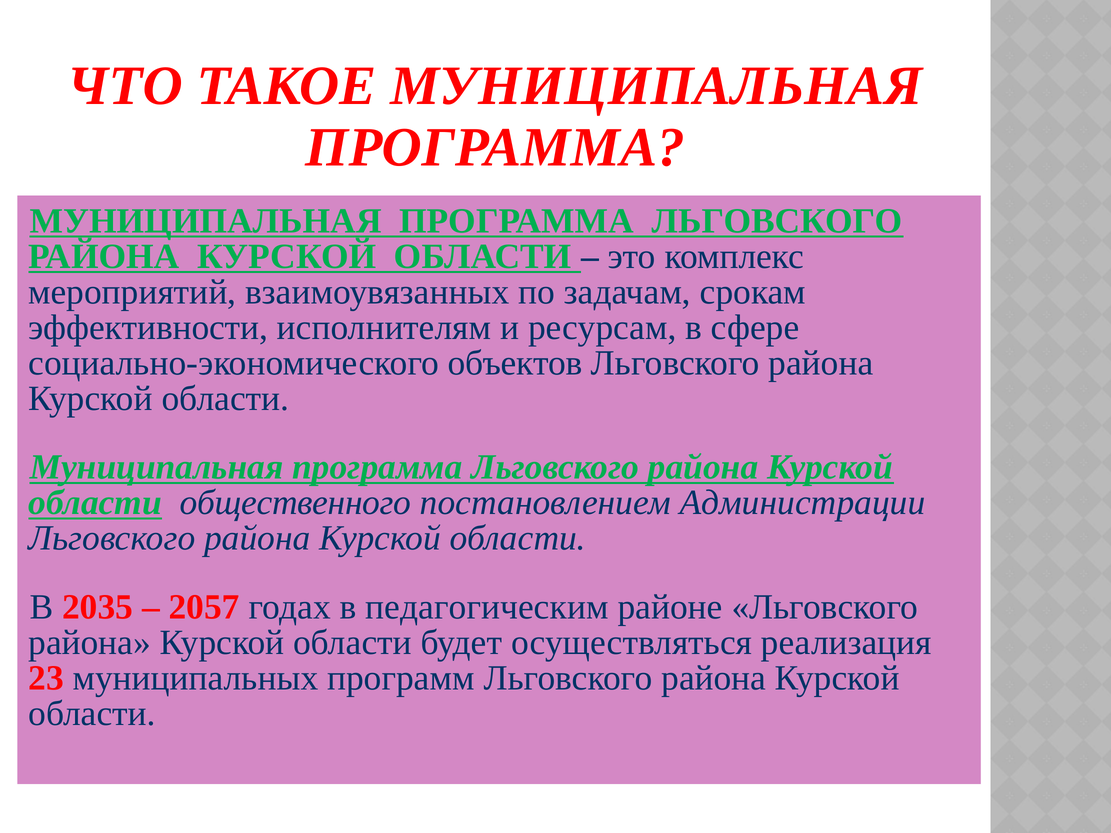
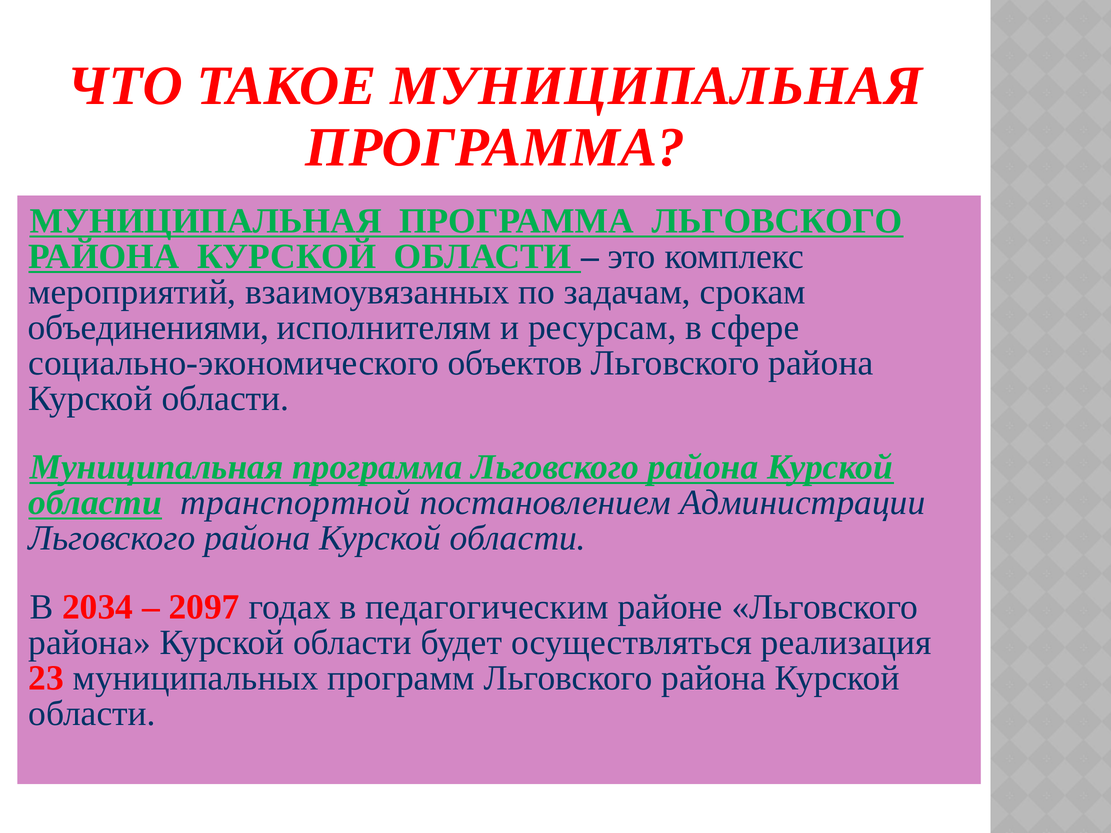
эффективности: эффективности -> объединениями
общественного: общественного -> транспортной
2035: 2035 -> 2034
2057: 2057 -> 2097
